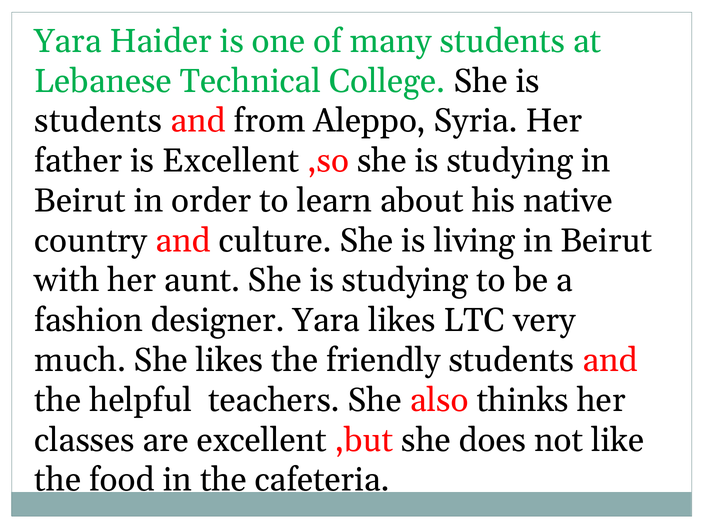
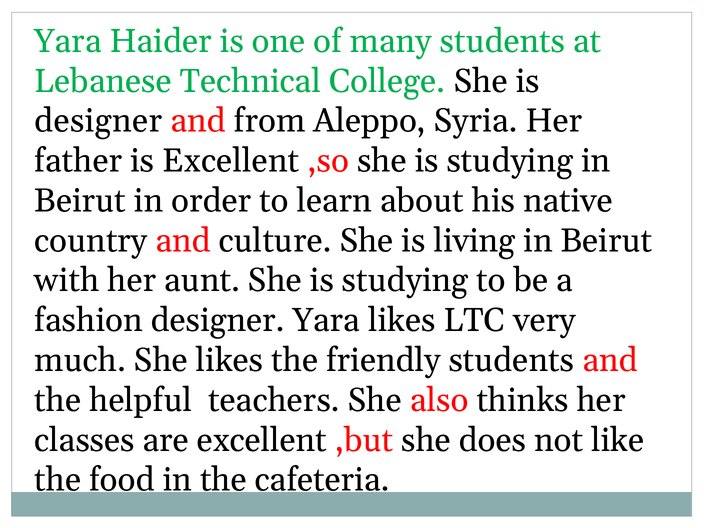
students at (98, 121): students -> designer
